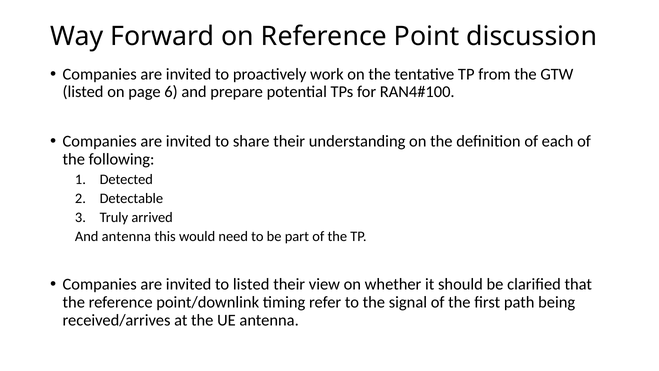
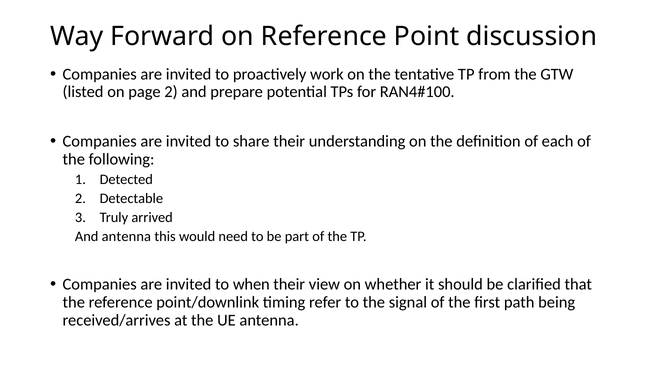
page 6: 6 -> 2
to listed: listed -> when
